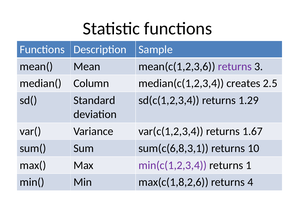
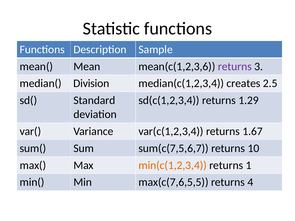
Column: Column -> Division
sum(c(6,8,3,1: sum(c(6,8,3,1 -> sum(c(7,5,6,7
min(c(1,2,3,4 colour: purple -> orange
max(c(1,8,2,6: max(c(1,8,2,6 -> max(c(7,6,5,5
